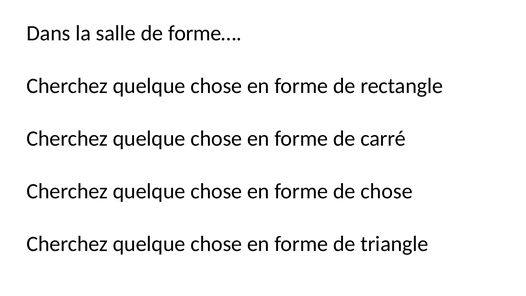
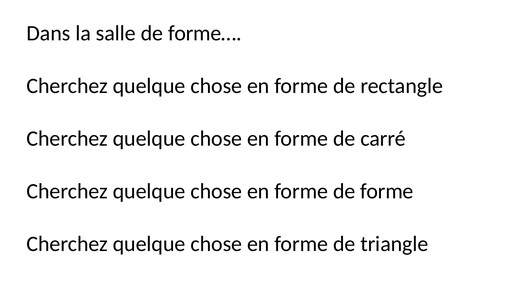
de chose: chose -> forme
